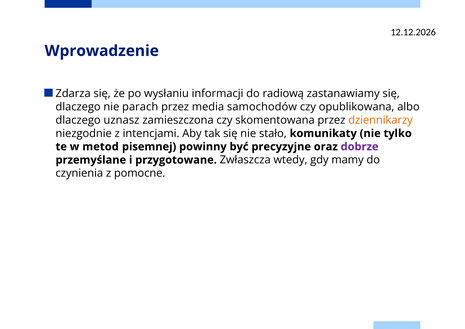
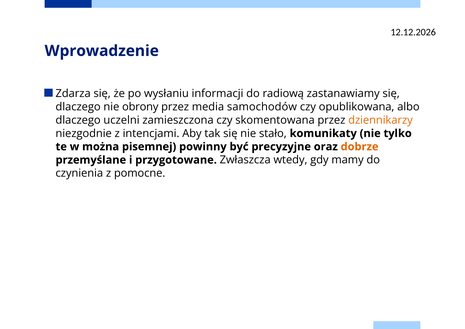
parach: parach -> obrony
uznasz: uznasz -> uczelni
metod: metod -> można
dobrze colour: purple -> orange
